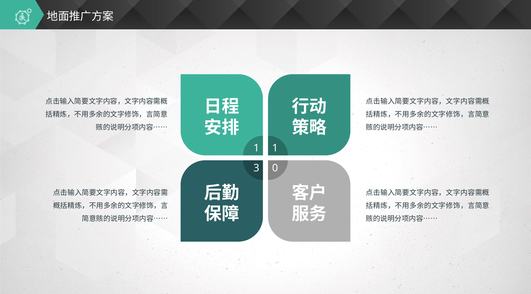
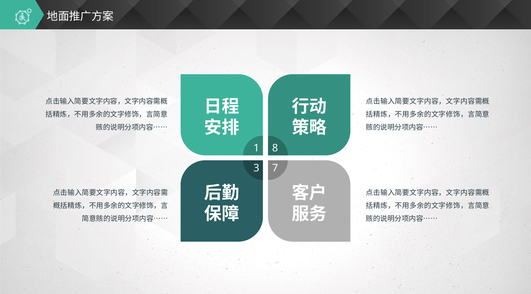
1 1: 1 -> 8
0: 0 -> 7
